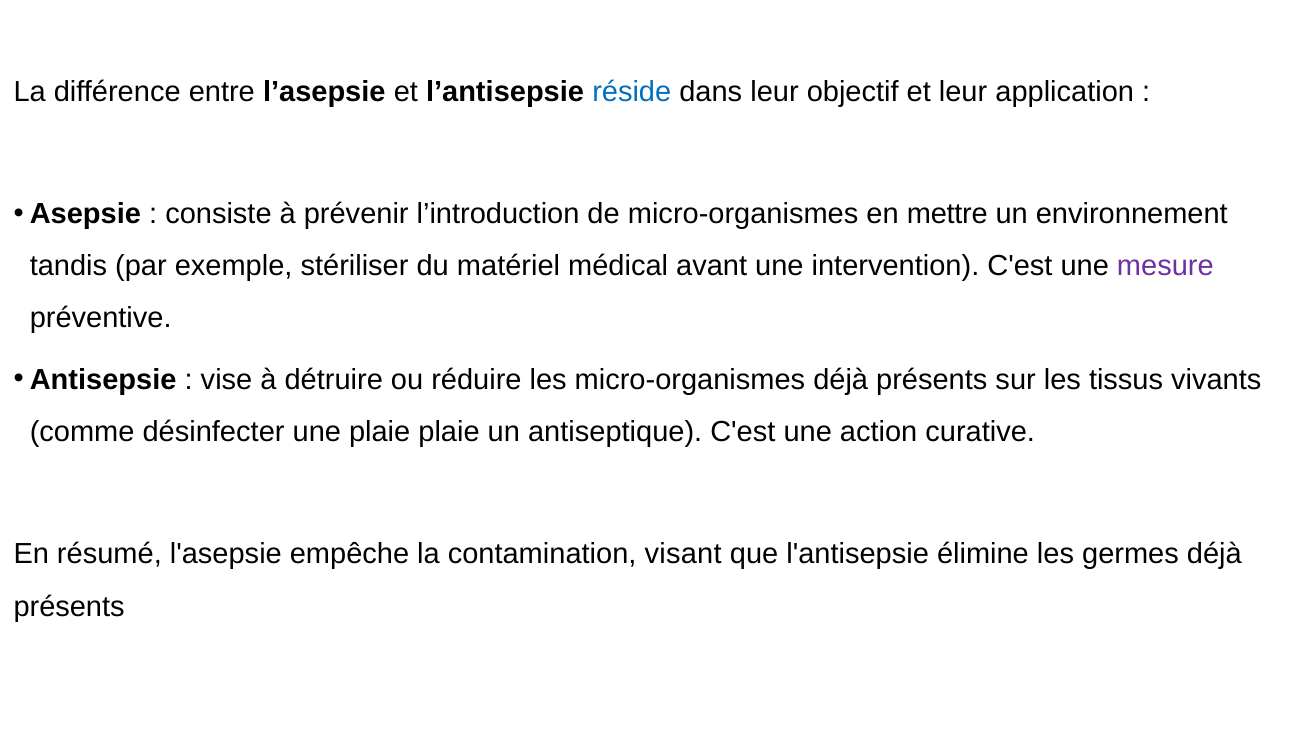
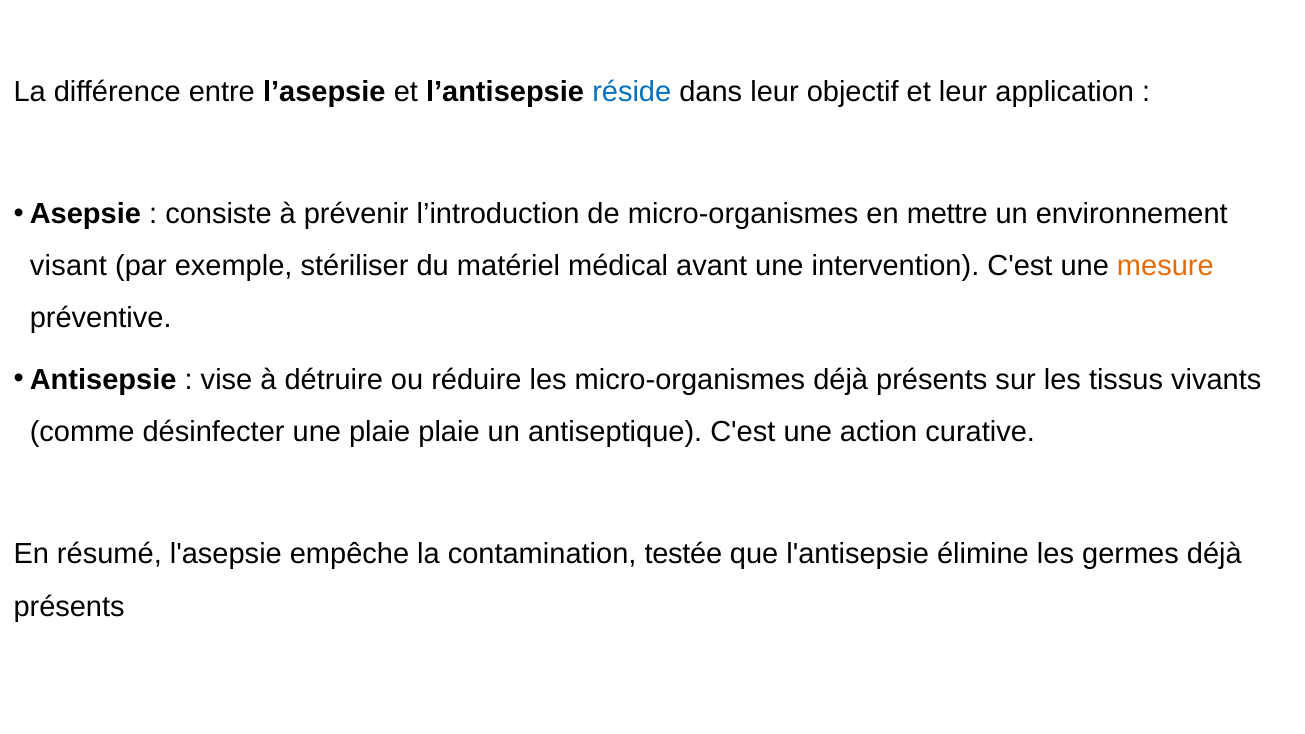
tandis: tandis -> visant
mesure colour: purple -> orange
visant: visant -> testée
